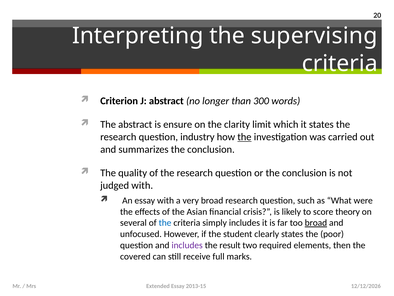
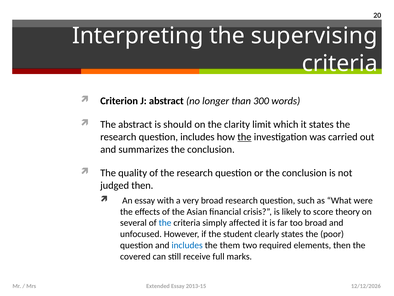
ensure: ensure -> should
question industry: industry -> includes
judged with: with -> then
simply includes: includes -> affected
broad at (316, 223) underline: present -> none
includes at (187, 245) colour: purple -> blue
result: result -> them
